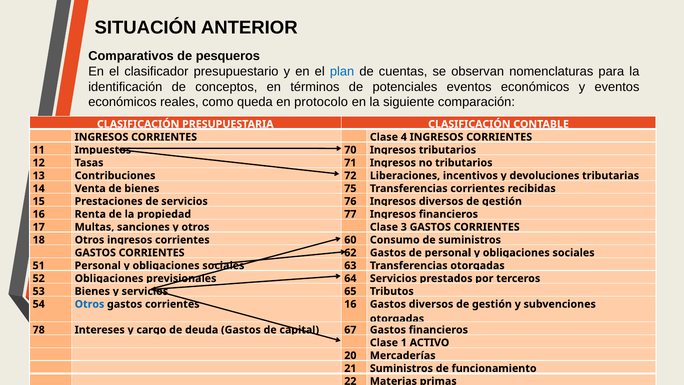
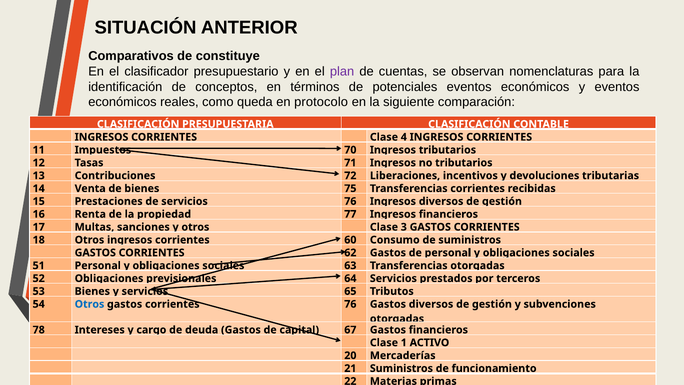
pesqueros: pesqueros -> constituye
plan colour: blue -> purple
corrientes 16: 16 -> 76
